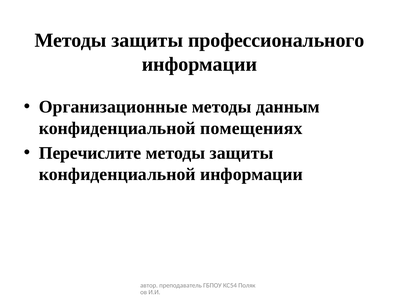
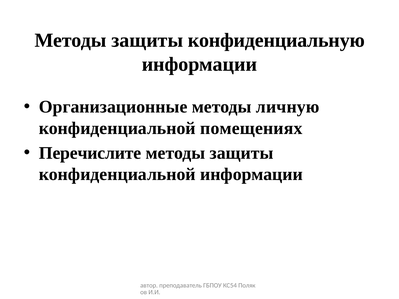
профессионального: профессионального -> конфиденциальную
данным: данным -> личную
